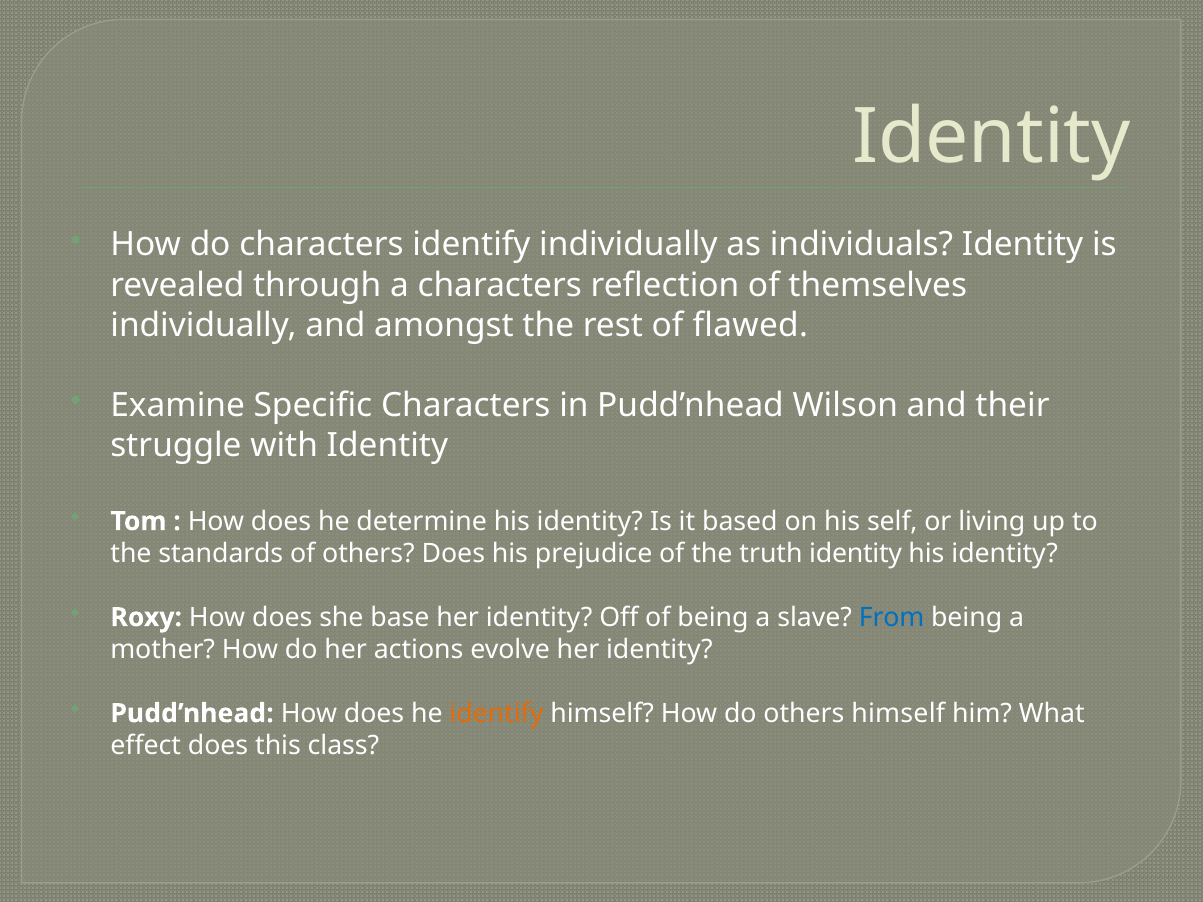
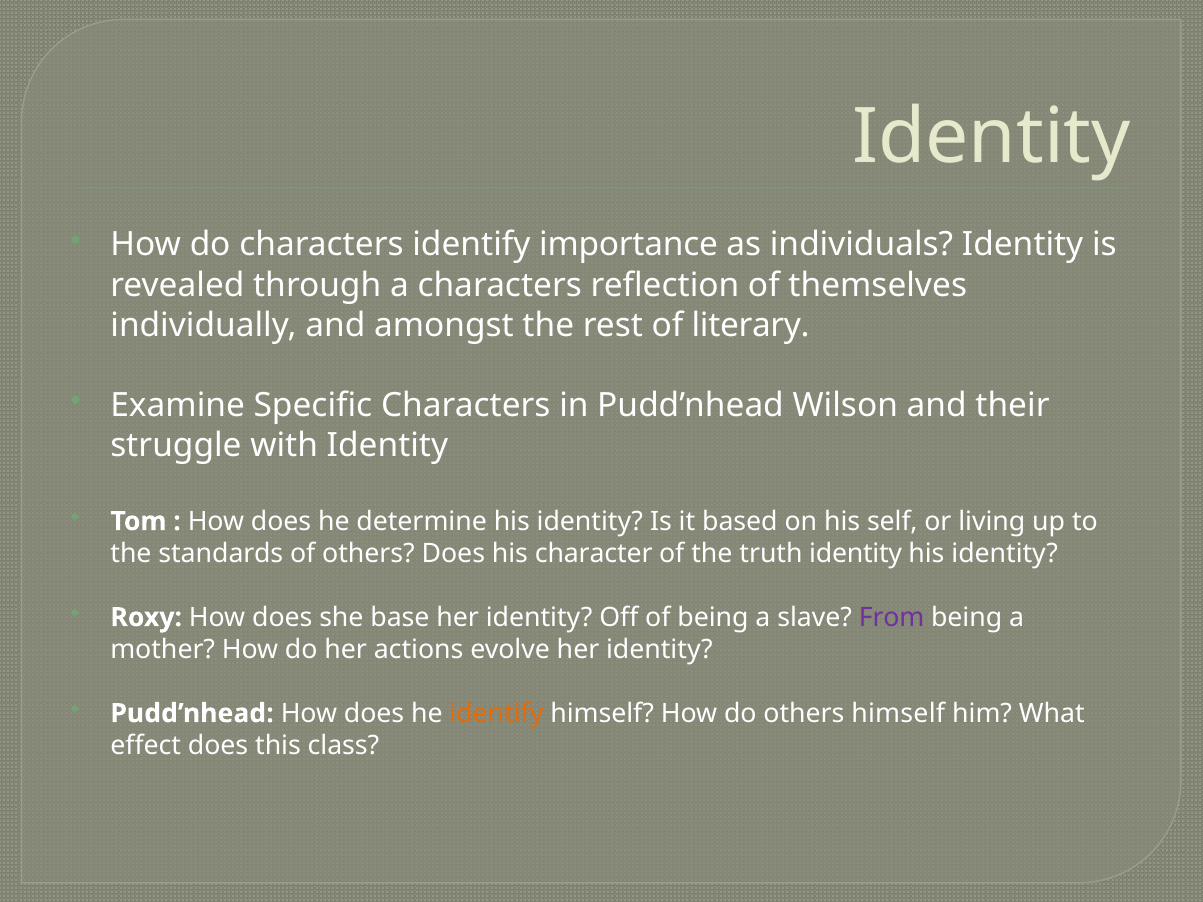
identify individually: individually -> importance
flawed: flawed -> literary
prejudice: prejudice -> character
From colour: blue -> purple
